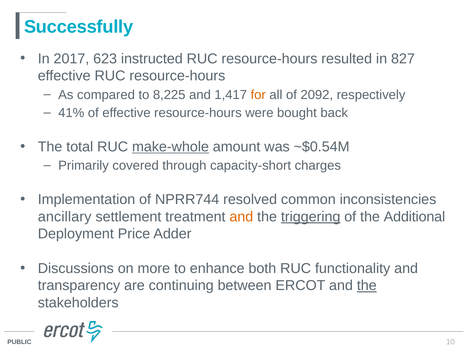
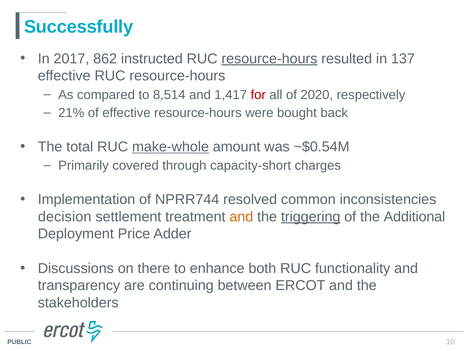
623: 623 -> 862
resource-hours at (269, 59) underline: none -> present
827: 827 -> 137
8,225: 8,225 -> 8,514
for colour: orange -> red
2092: 2092 -> 2020
41%: 41% -> 21%
ancillary: ancillary -> decision
more: more -> there
the at (367, 286) underline: present -> none
